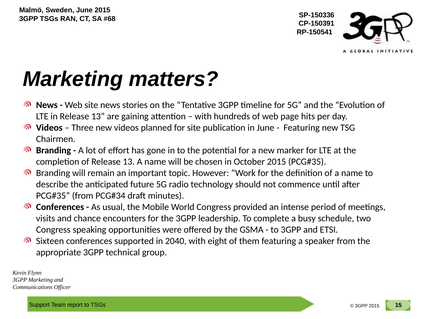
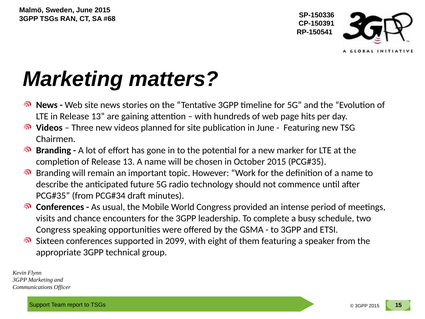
2040: 2040 -> 2099
